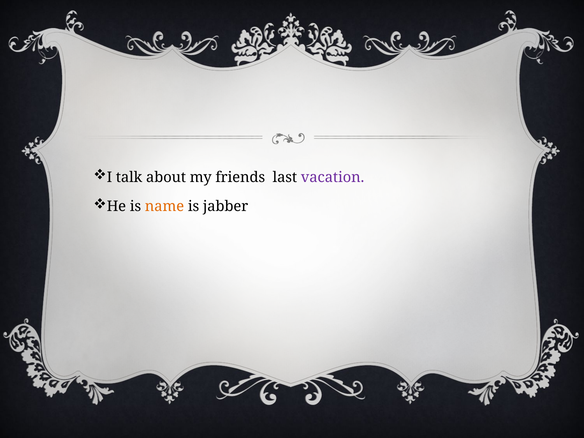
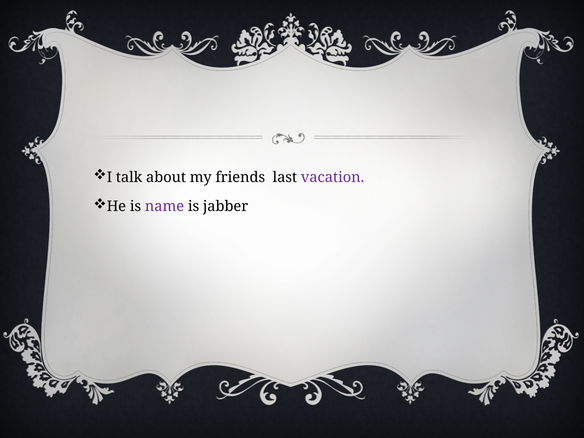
name colour: orange -> purple
